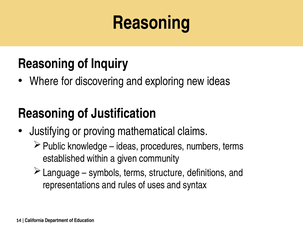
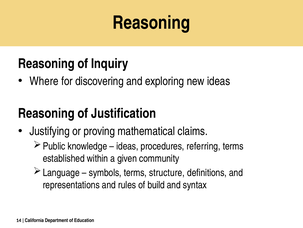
numbers: numbers -> referring
uses: uses -> build
